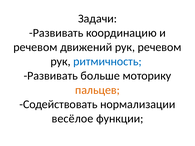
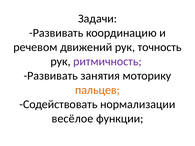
рук речевом: речевом -> точность
ритмичность colour: blue -> purple
больше: больше -> занятия
